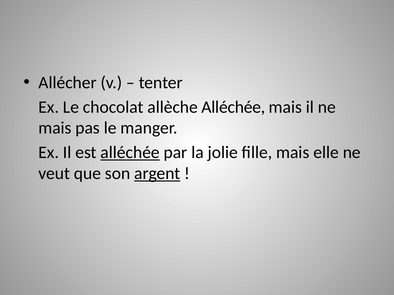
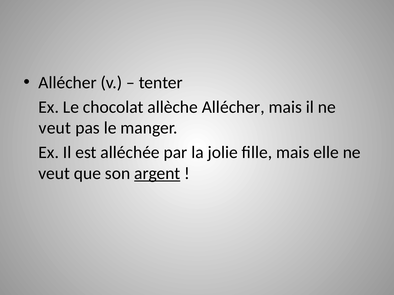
allèche Alléchée: Alléchée -> Allécher
mais at (55, 128): mais -> veut
alléchée at (130, 153) underline: present -> none
